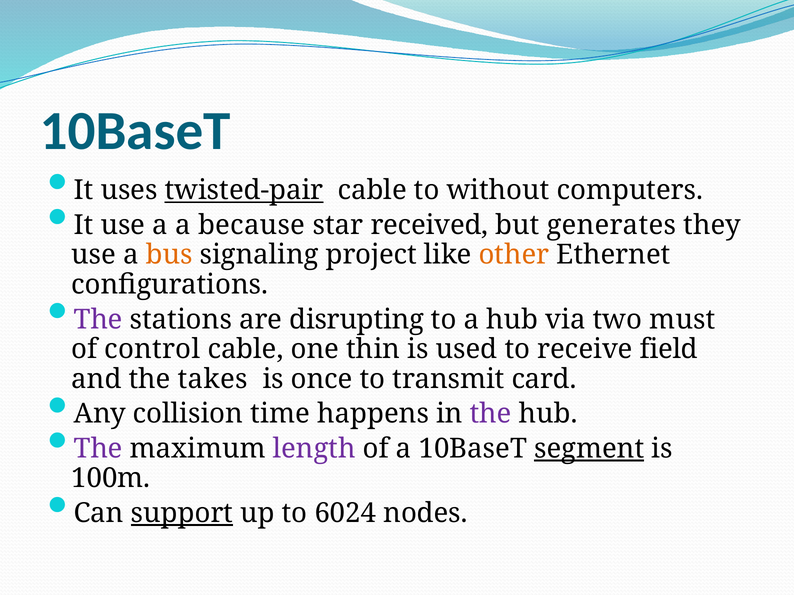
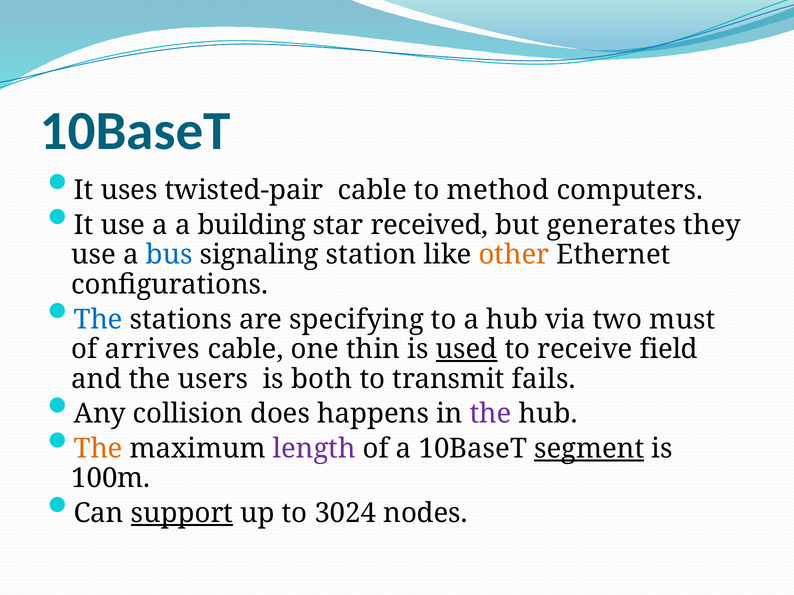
twisted-pair underline: present -> none
without: without -> method
because: because -> building
bus colour: orange -> blue
project: project -> station
The at (98, 320) colour: purple -> blue
disrupting: disrupting -> specifying
control: control -> arrives
used underline: none -> present
takes: takes -> users
once: once -> both
card: card -> fails
time: time -> does
The at (98, 449) colour: purple -> orange
6024: 6024 -> 3024
